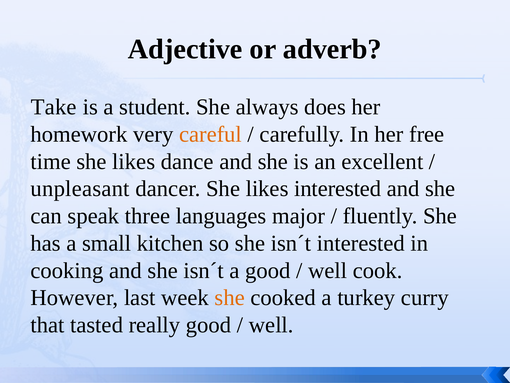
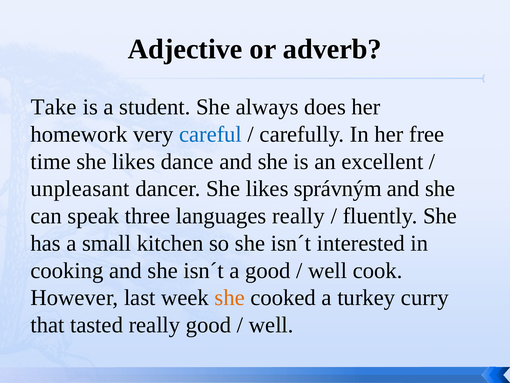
careful colour: orange -> blue
likes interested: interested -> správným
languages major: major -> really
